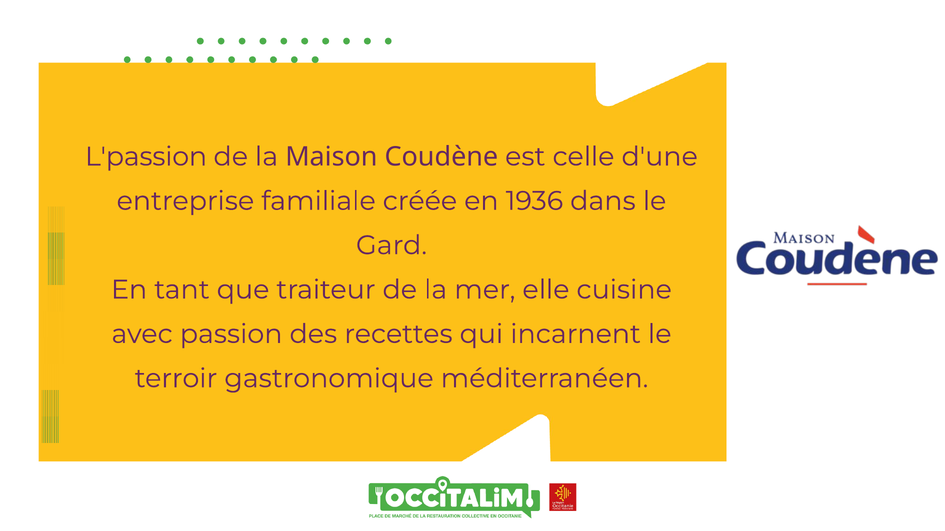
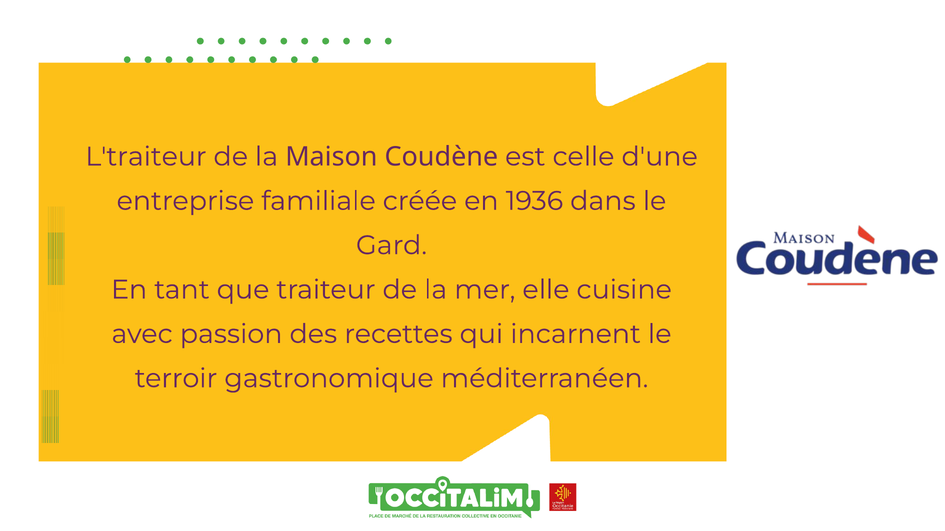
L'passion: L'passion -> L'traiteur
